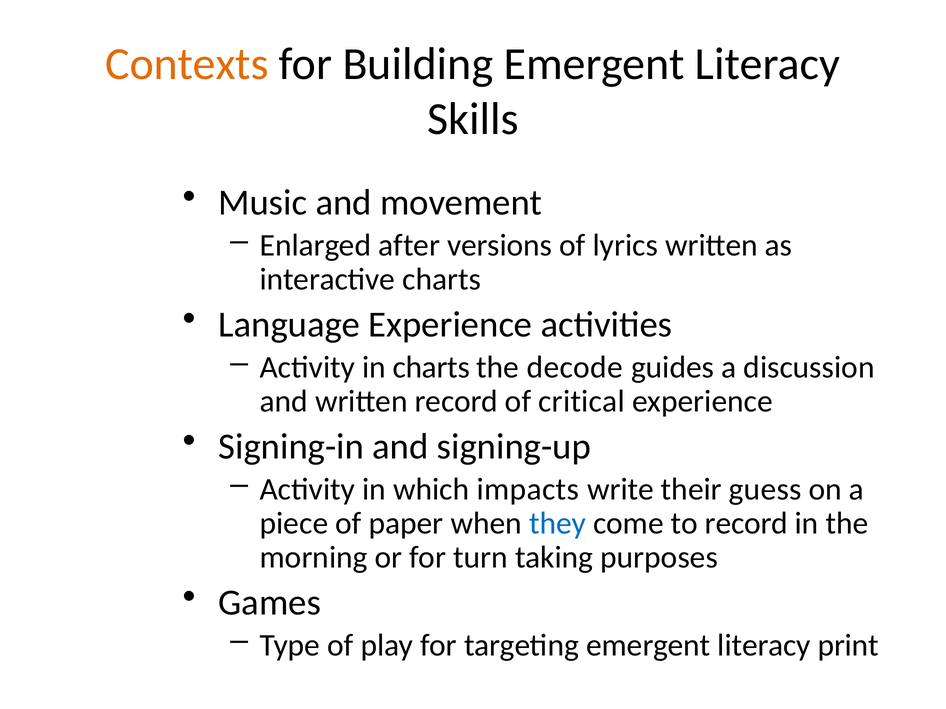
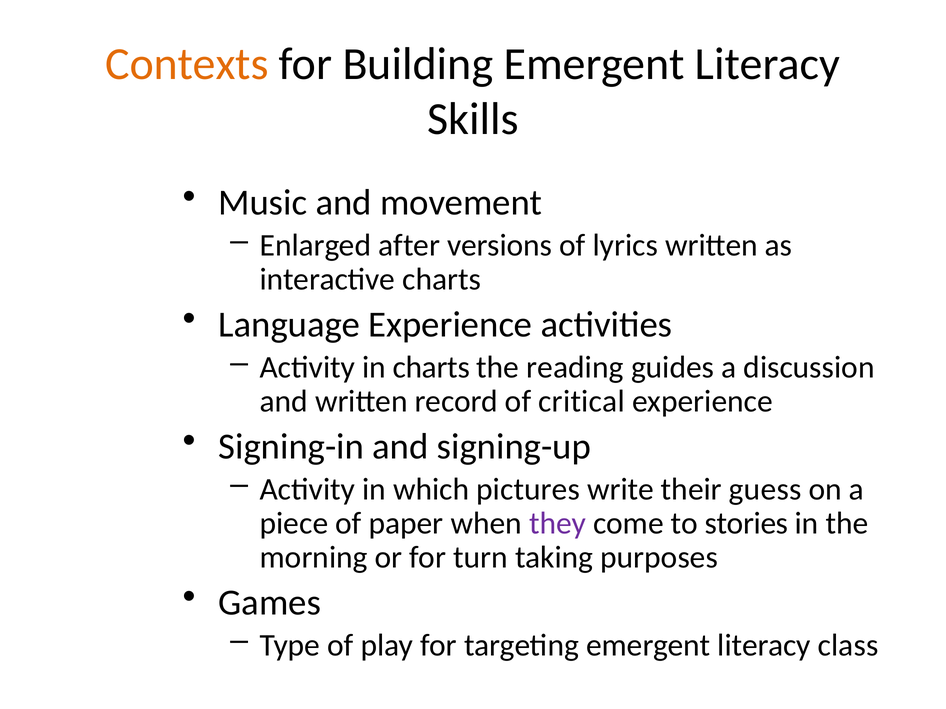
decode: decode -> reading
impacts: impacts -> pictures
they colour: blue -> purple
to record: record -> stories
print: print -> class
